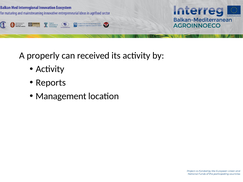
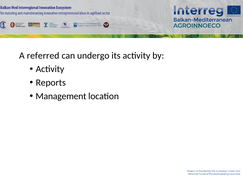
properly: properly -> referred
received: received -> undergo
